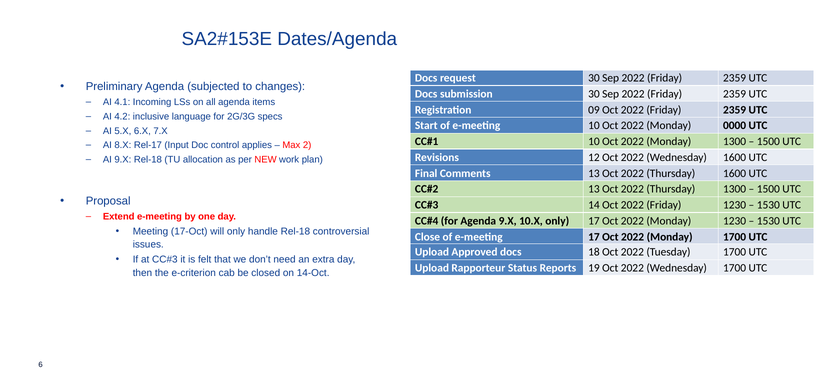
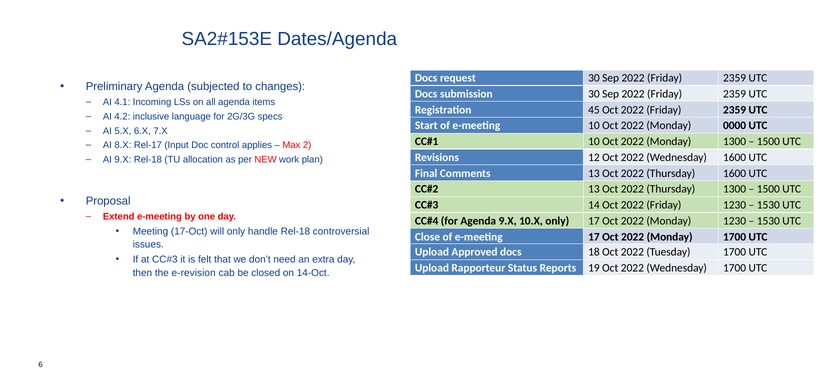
09: 09 -> 45
e-criterion: e-criterion -> e-revision
